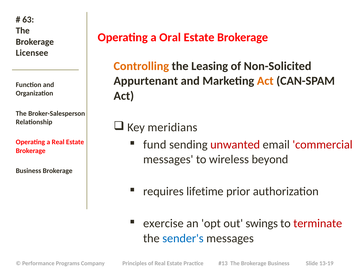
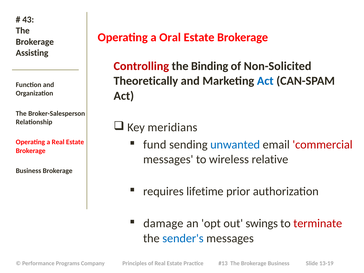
63: 63 -> 43
Licensee: Licensee -> Assisting
Controlling colour: orange -> red
Leasing: Leasing -> Binding
Appurtenant: Appurtenant -> Theoretically
Act at (265, 81) colour: orange -> blue
unwanted colour: red -> blue
beyond: beyond -> relative
exercise: exercise -> damage
